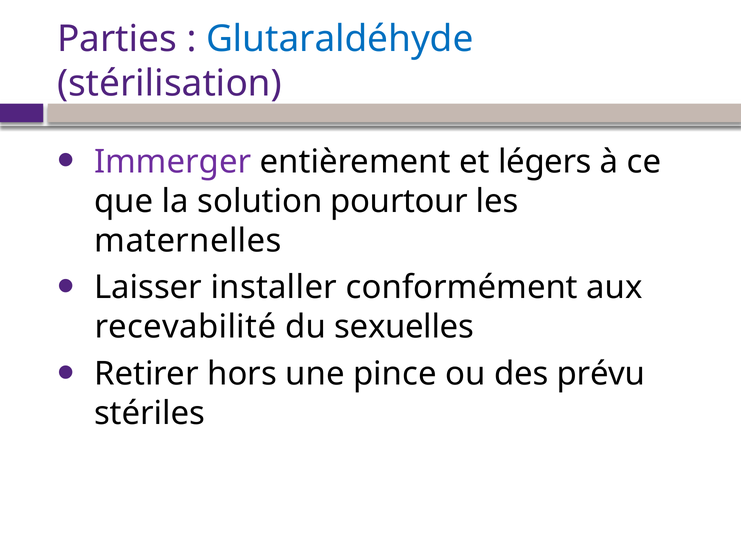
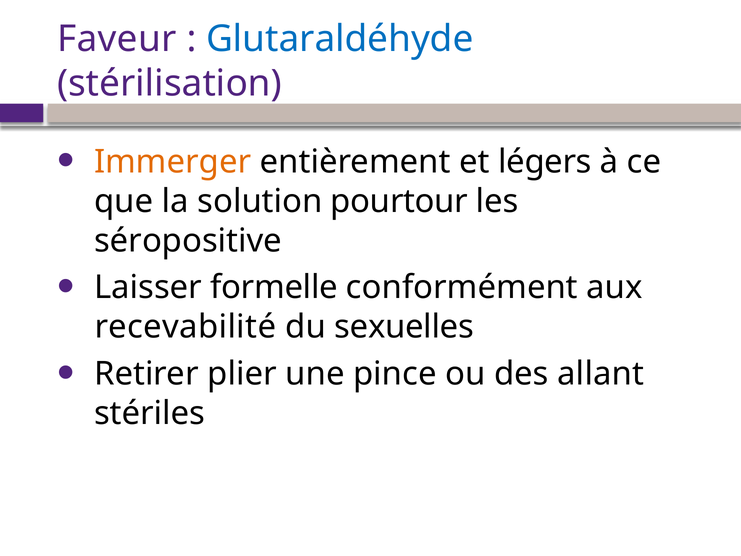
Parties: Parties -> Faveur
Immerger colour: purple -> orange
maternelles: maternelles -> séropositive
installer: installer -> formelle
hors: hors -> plier
prévu: prévu -> allant
